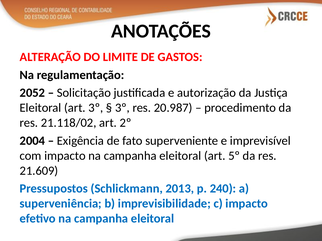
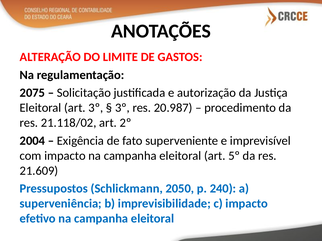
2052: 2052 -> 2075
2013: 2013 -> 2050
